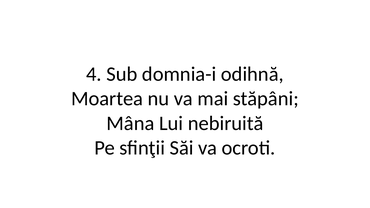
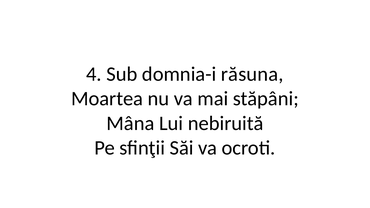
odihnă: odihnă -> răsuna
